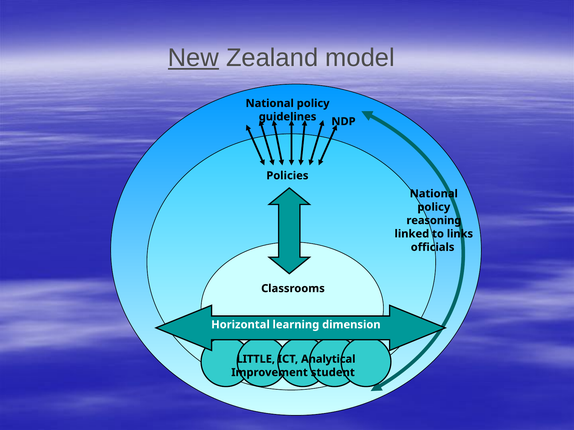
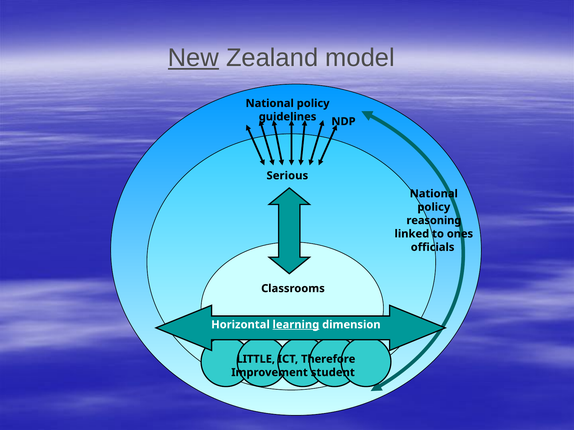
Policies: Policies -> Serious
links: links -> ones
learning underline: none -> present
Analytical: Analytical -> Therefore
